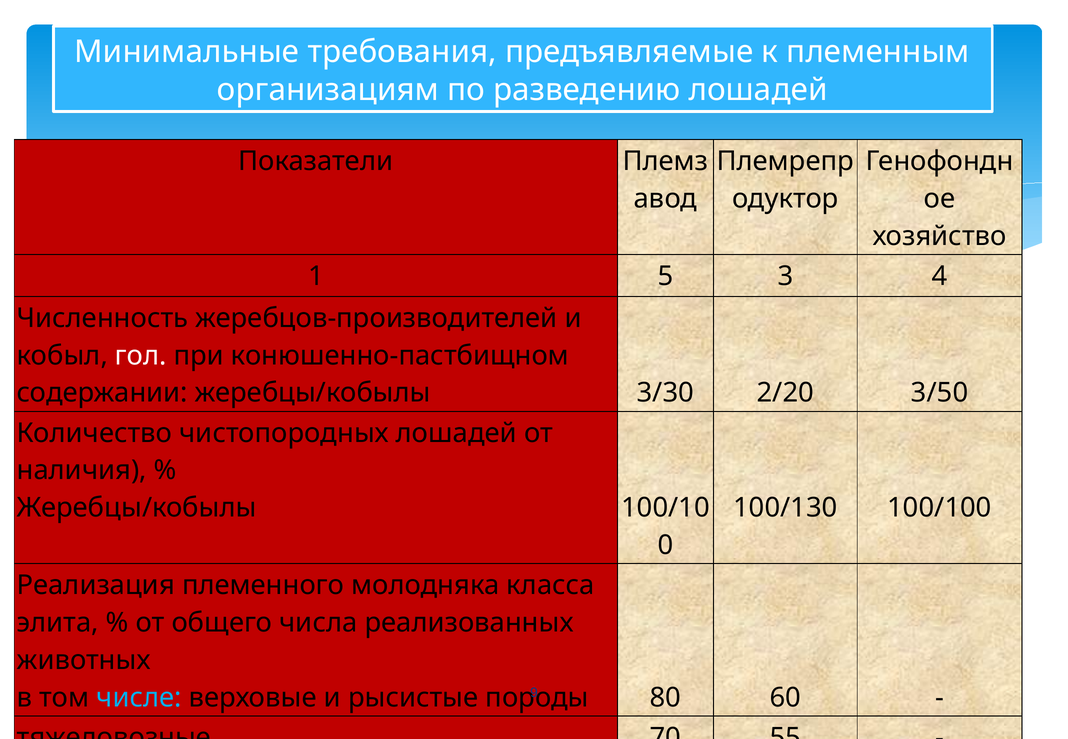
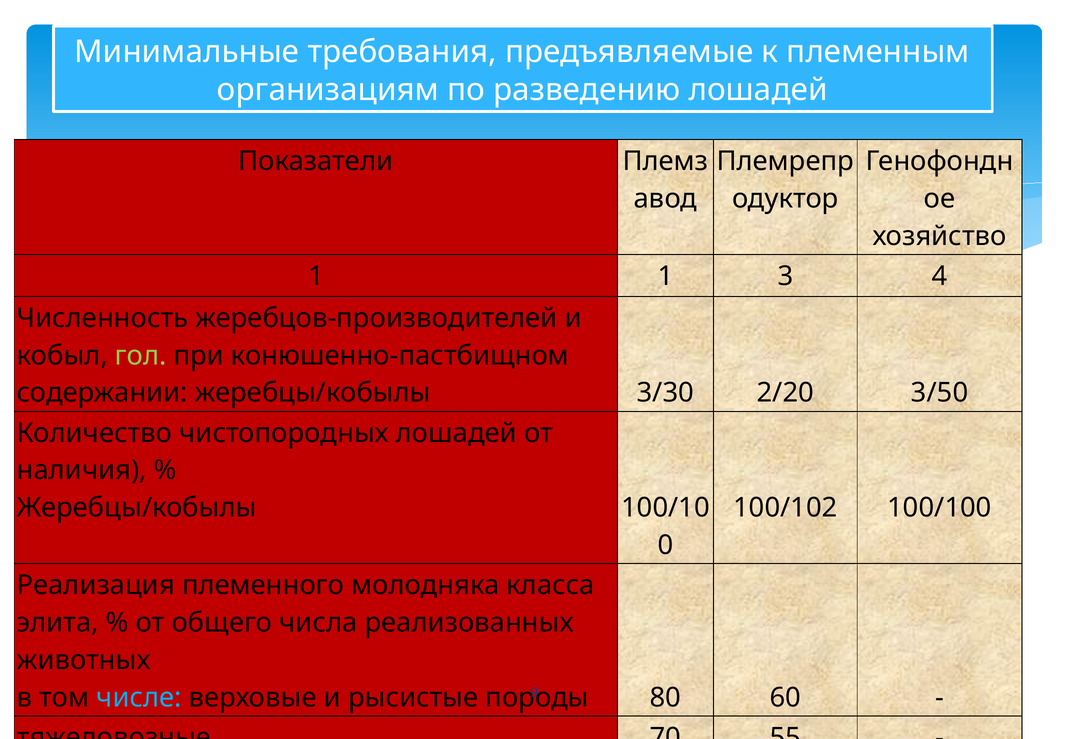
1 5: 5 -> 1
гол colour: white -> light green
100/130: 100/130 -> 100/102
